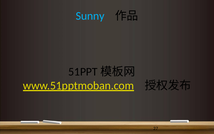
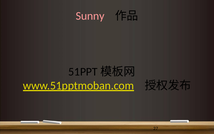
Sunny colour: light blue -> pink
